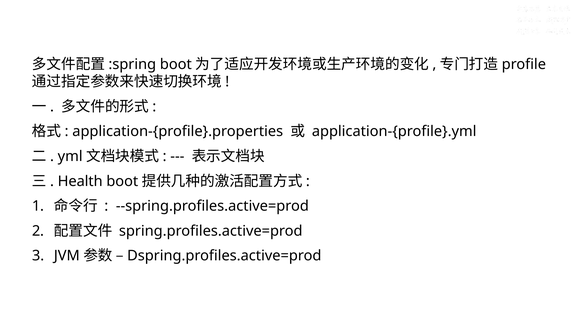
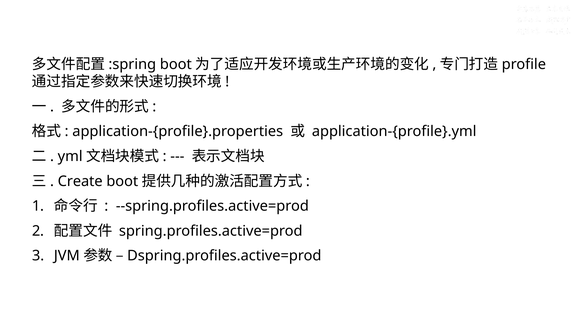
Health: Health -> Create
